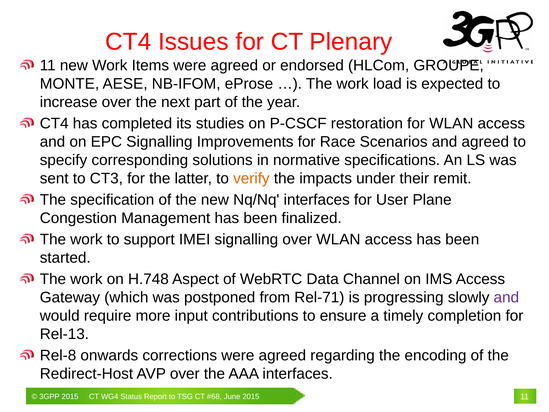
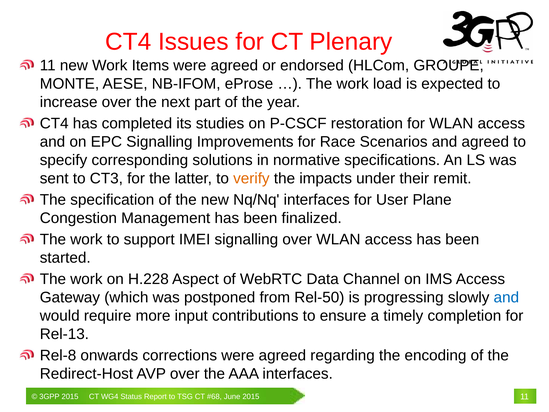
H.748: H.748 -> H.228
Rel-71: Rel-71 -> Rel-50
and at (506, 297) colour: purple -> blue
